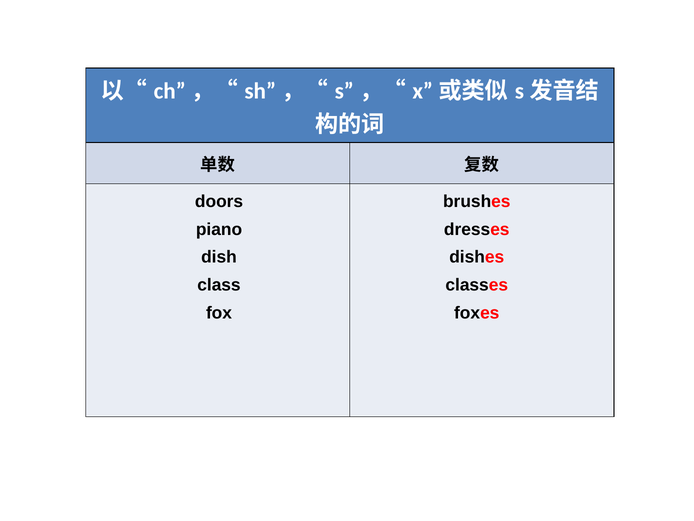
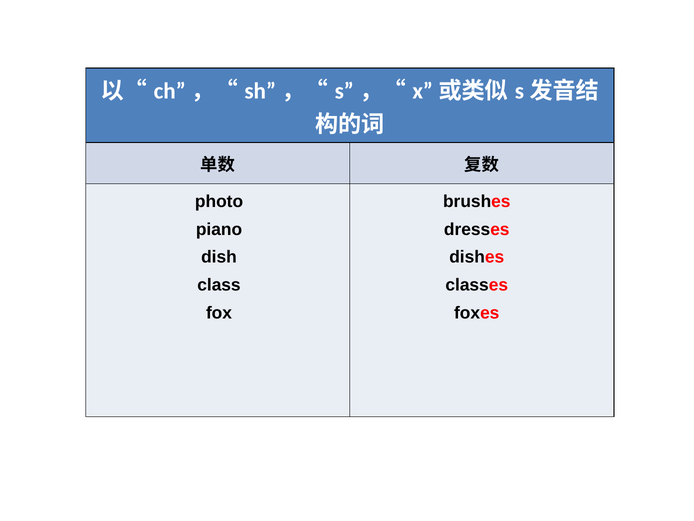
doors: doors -> photo
